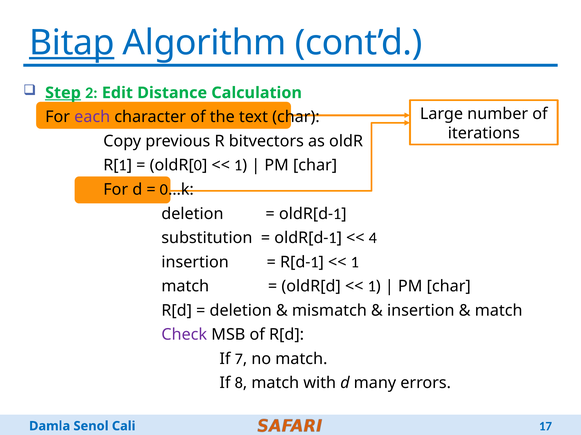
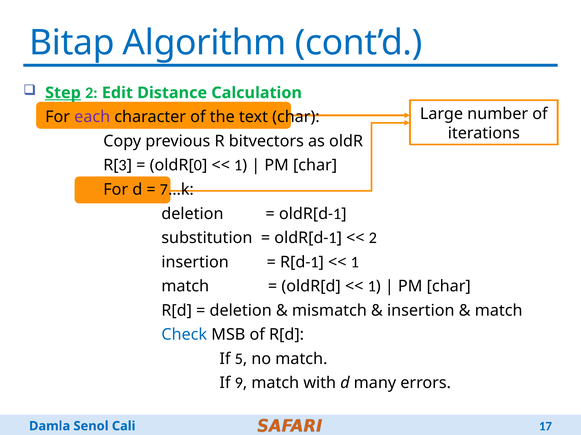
Bitap underline: present -> none
1 at (123, 166): 1 -> 3
0 at (164, 190): 0 -> 7
4 at (373, 238): 4 -> 2
Check colour: purple -> blue
7: 7 -> 5
8: 8 -> 9
